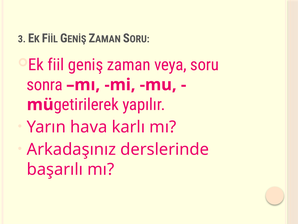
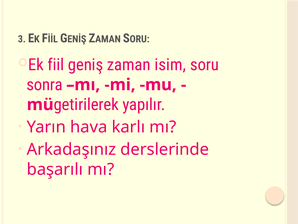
veya: veya -> isim
